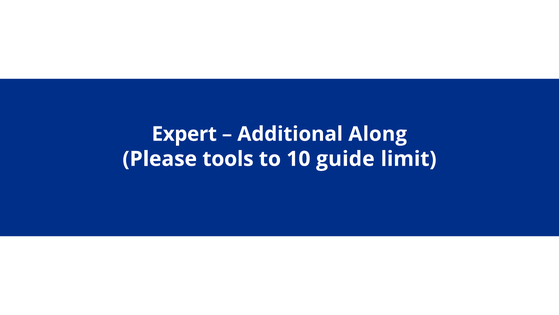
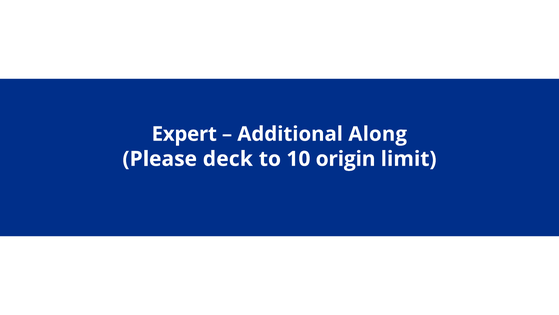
tools: tools -> deck
guide: guide -> origin
